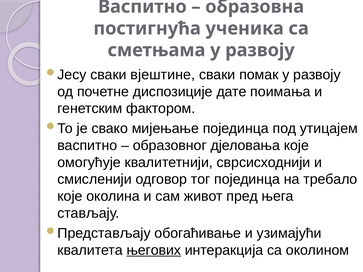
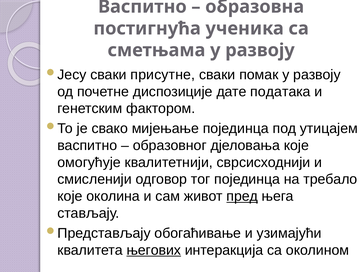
вјештине: вјештине -> присутне
поимања: поимања -> података
пред underline: none -> present
